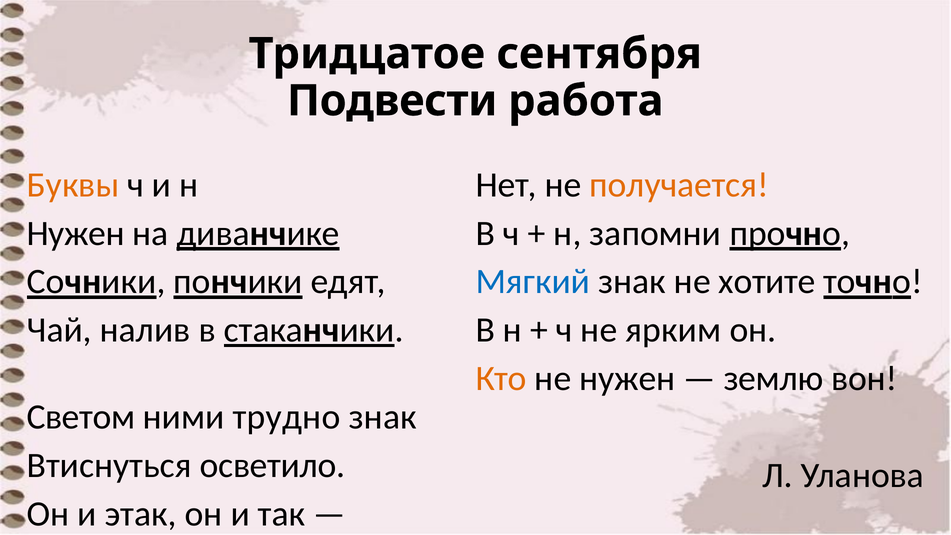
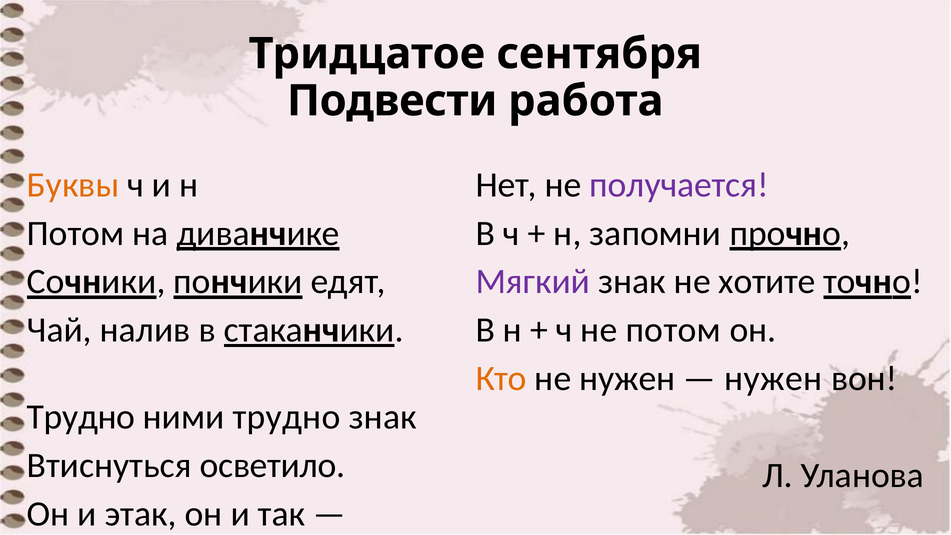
получается colour: orange -> purple
Нужен at (76, 233): Нужен -> Потом
Мягкий colour: blue -> purple
не ярким: ярким -> потом
землю at (774, 379): землю -> нужен
Светом at (81, 417): Светом -> Трудно
